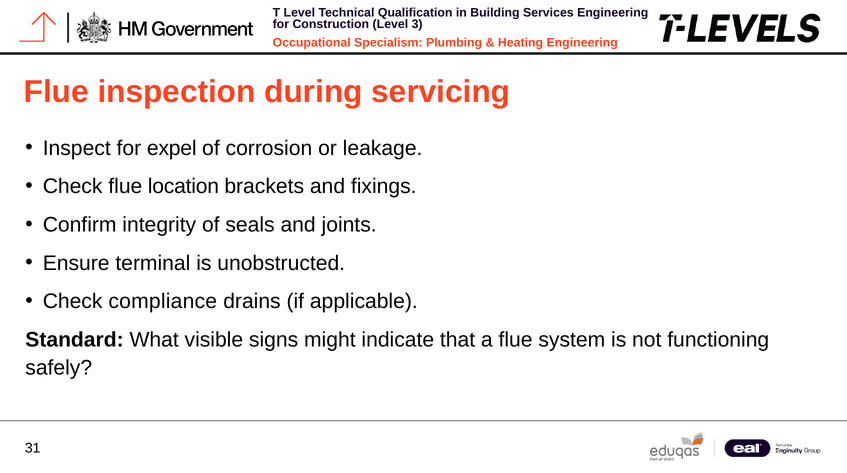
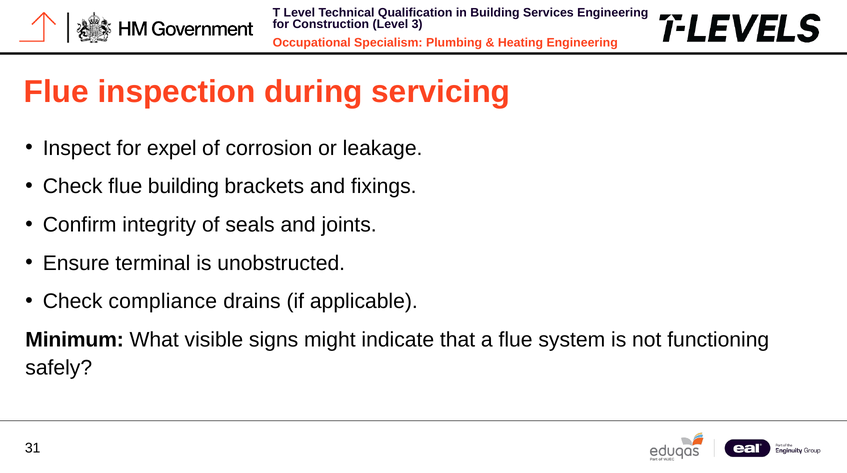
flue location: location -> building
Standard: Standard -> Minimum
